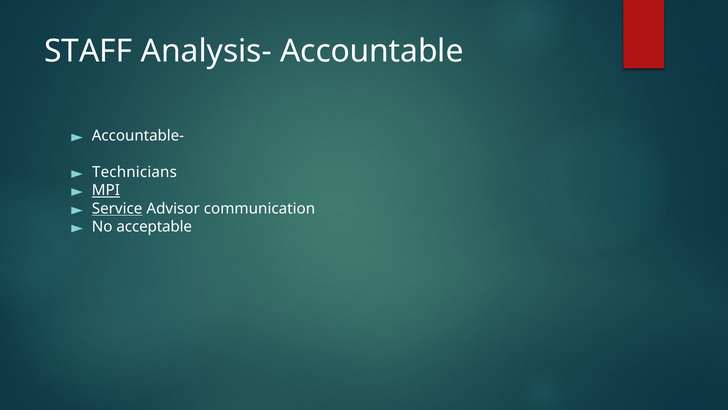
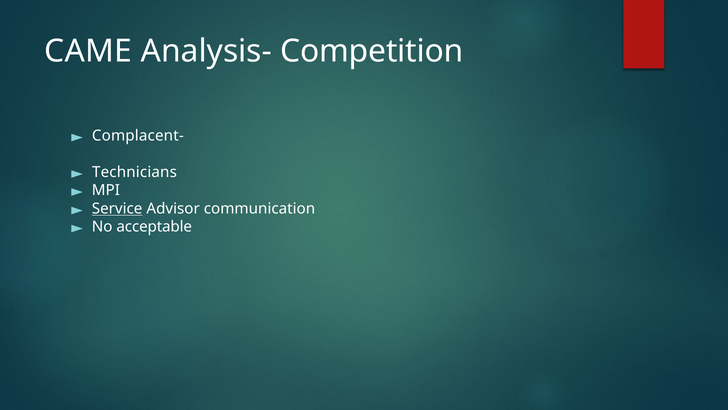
STAFF: STAFF -> CAME
Accountable: Accountable -> Competition
Accountable-: Accountable- -> Complacent-
MPI underline: present -> none
